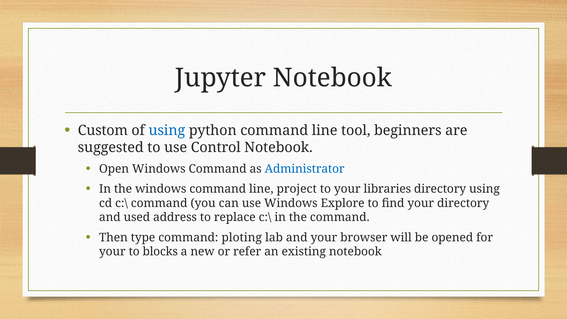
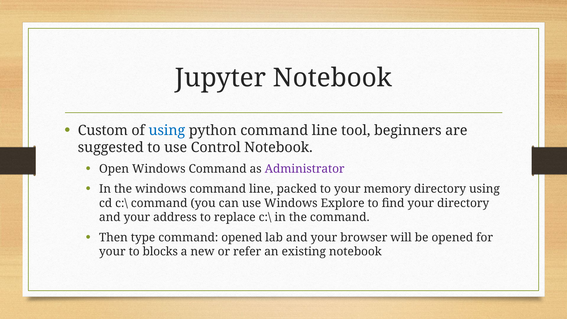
Administrator colour: blue -> purple
project: project -> packed
libraries: libraries -> memory
used at (137, 217): used -> your
command ploting: ploting -> opened
